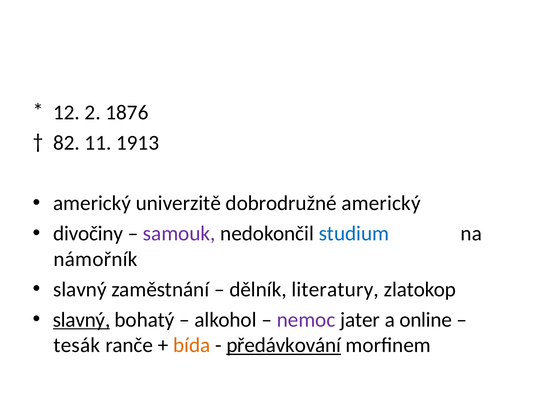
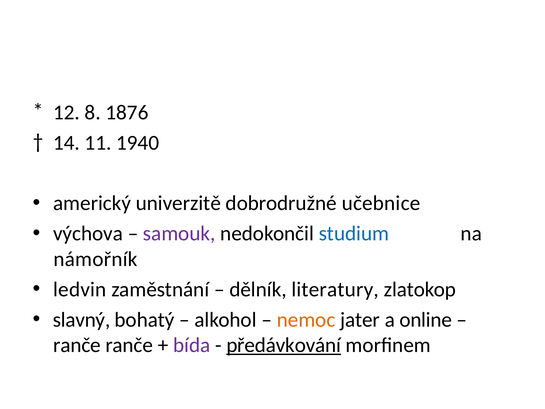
2: 2 -> 8
82: 82 -> 14
1913: 1913 -> 1940
dobrodružné americký: americký -> učebnice
divočiny: divočiny -> výchova
slavný at (80, 289): slavný -> ledvin
slavný at (82, 320) underline: present -> none
nemoc colour: purple -> orange
tesák at (77, 345): tesák -> ranče
bída colour: orange -> purple
